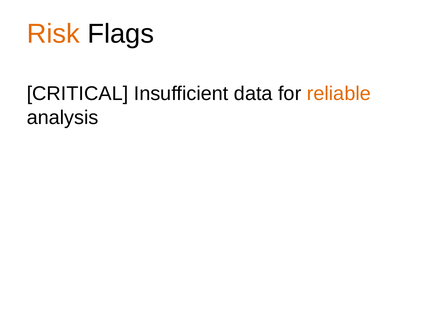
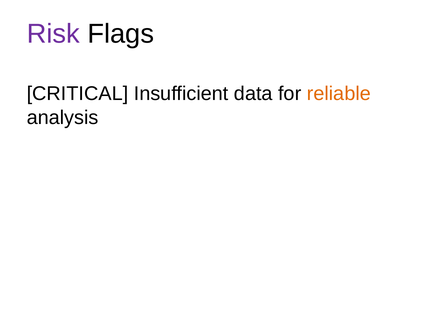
Risk colour: orange -> purple
